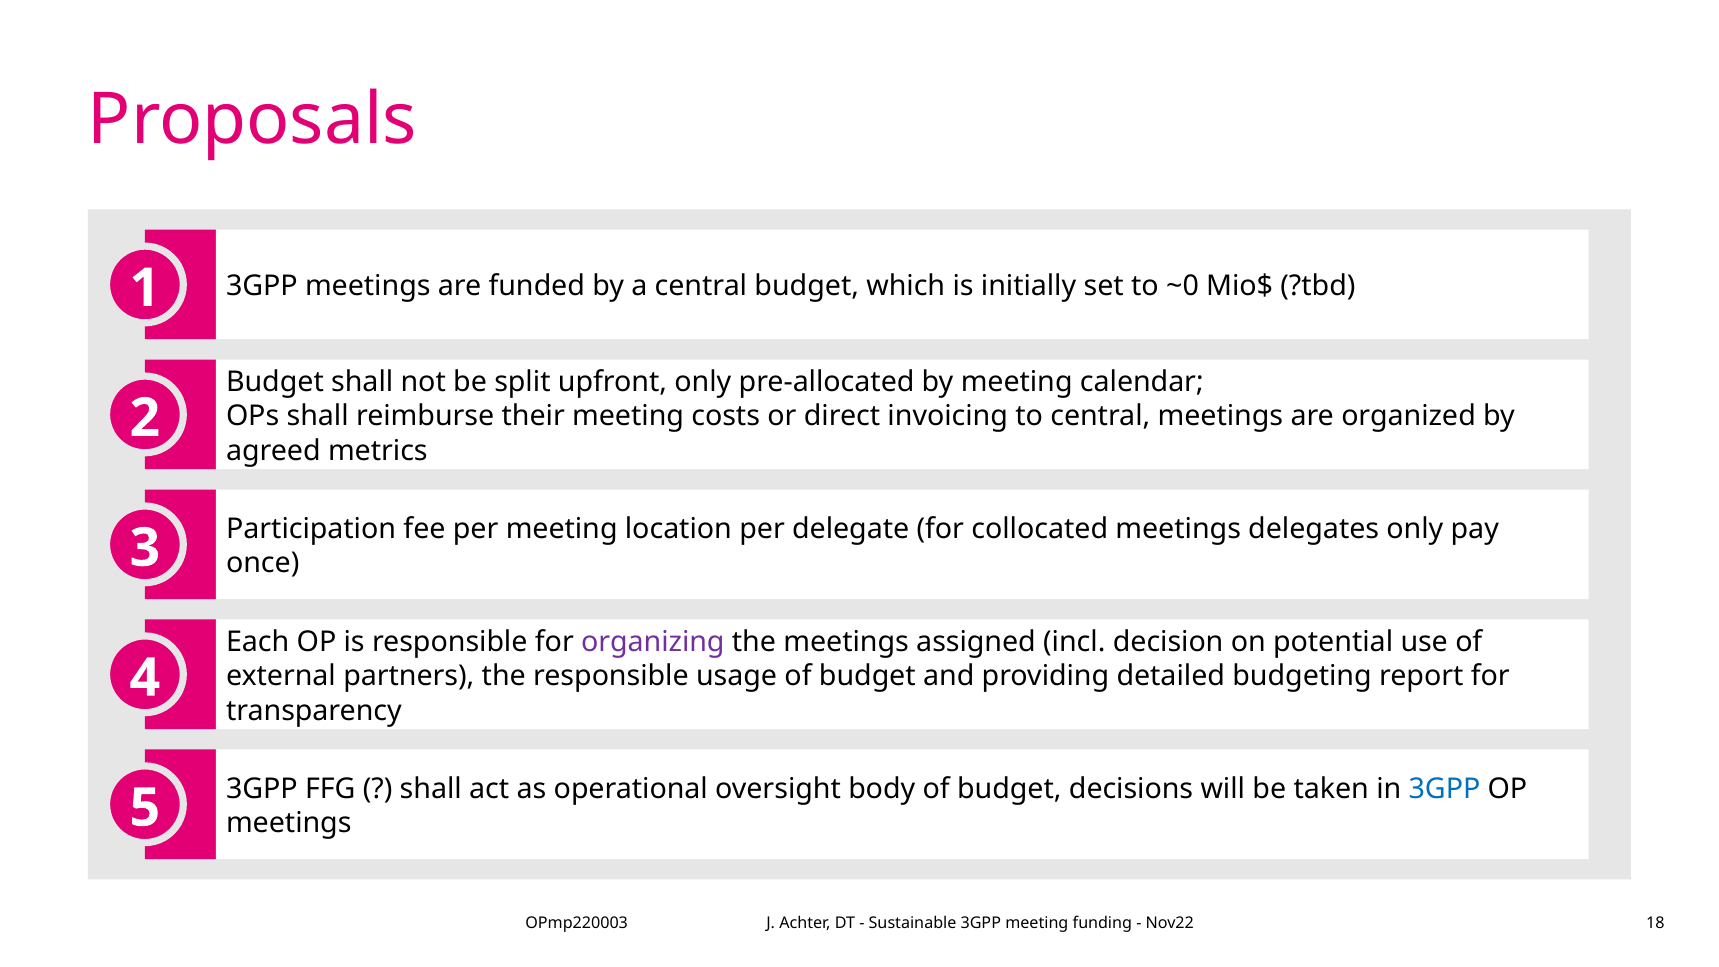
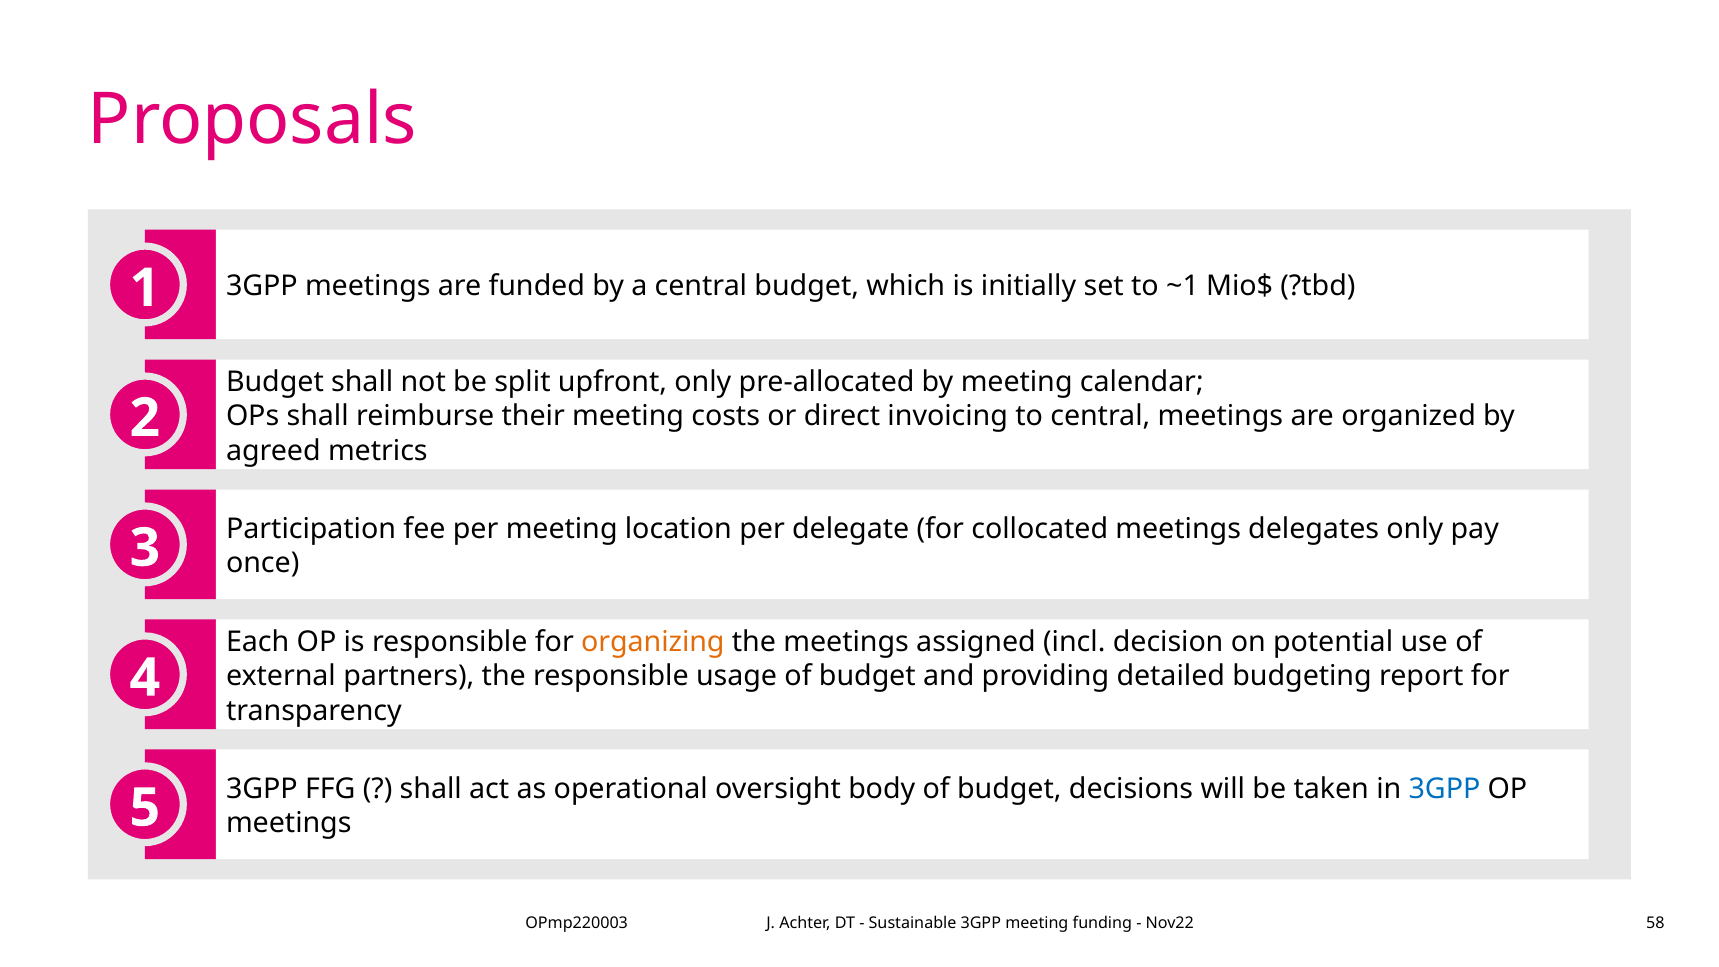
~0: ~0 -> ~1
organizing colour: purple -> orange
18: 18 -> 58
